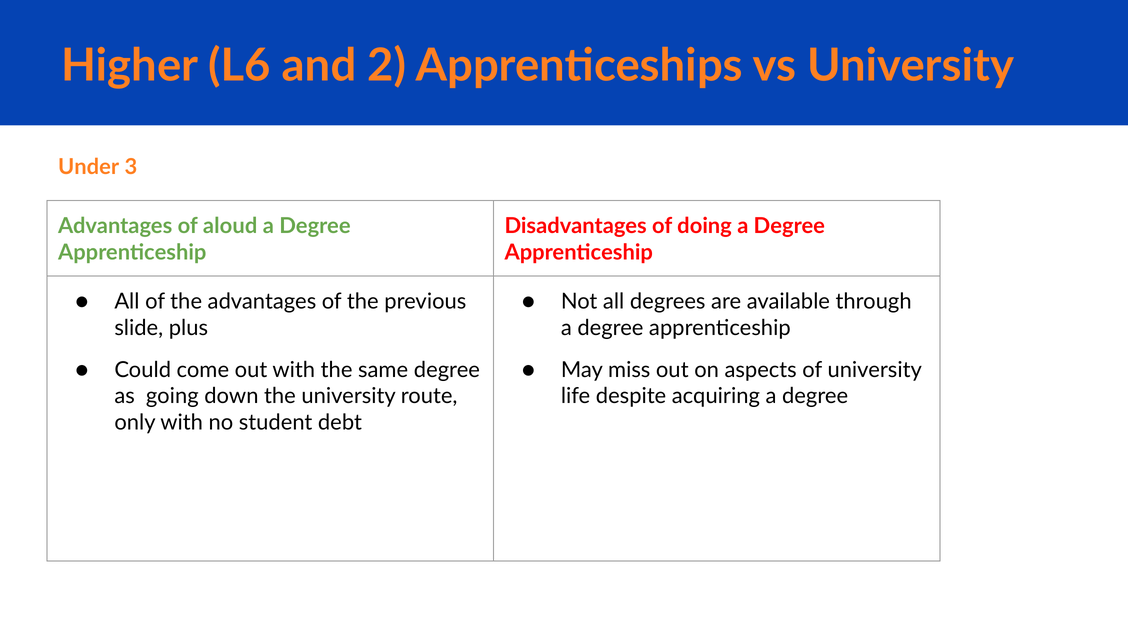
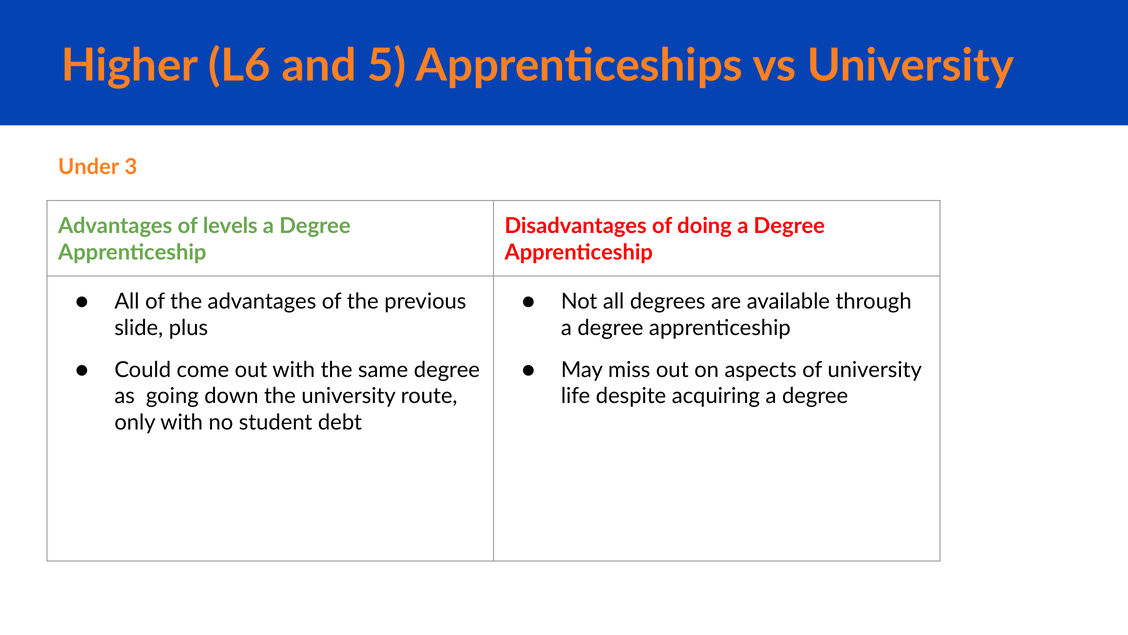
2: 2 -> 5
aloud: aloud -> levels
